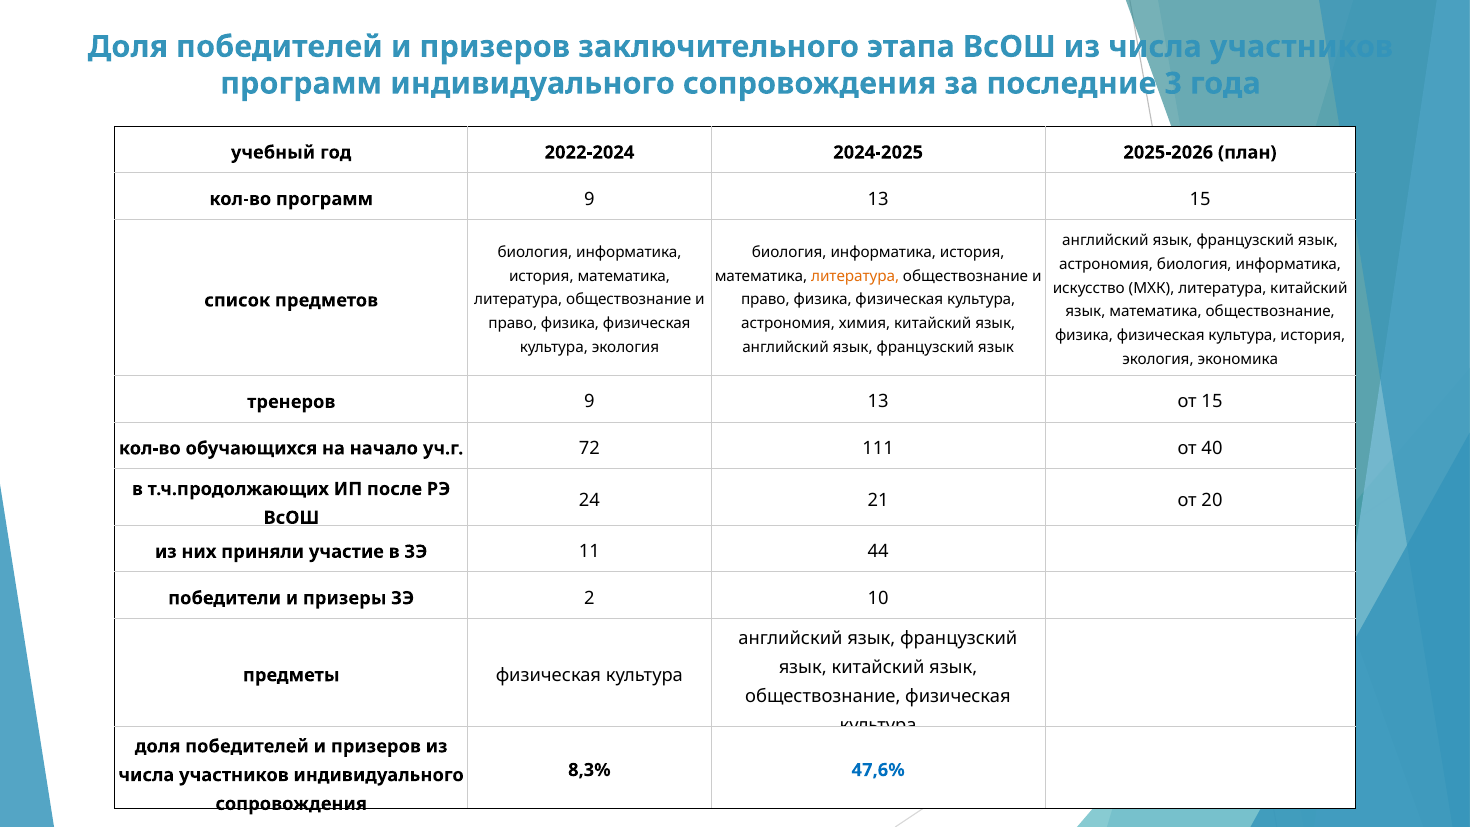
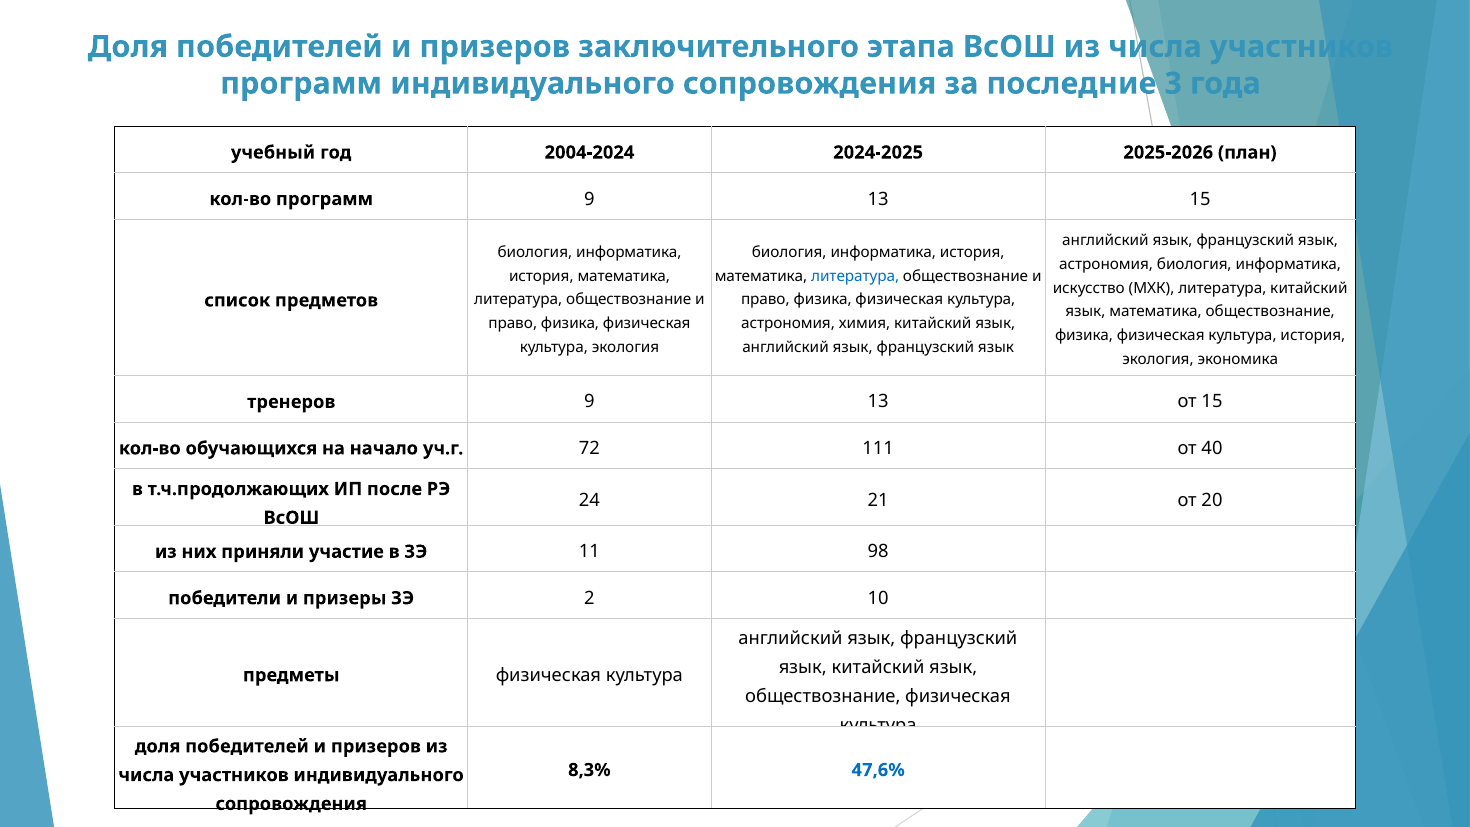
2022-2024: 2022-2024 -> 2004-2024
литература at (855, 276) colour: orange -> blue
44: 44 -> 98
